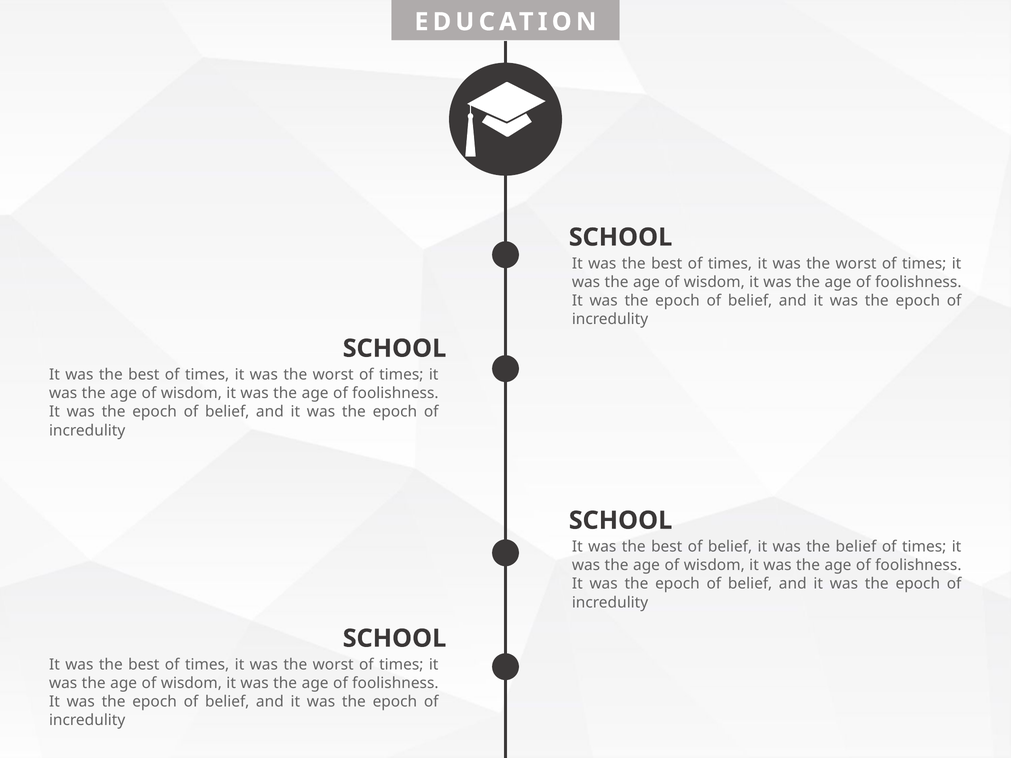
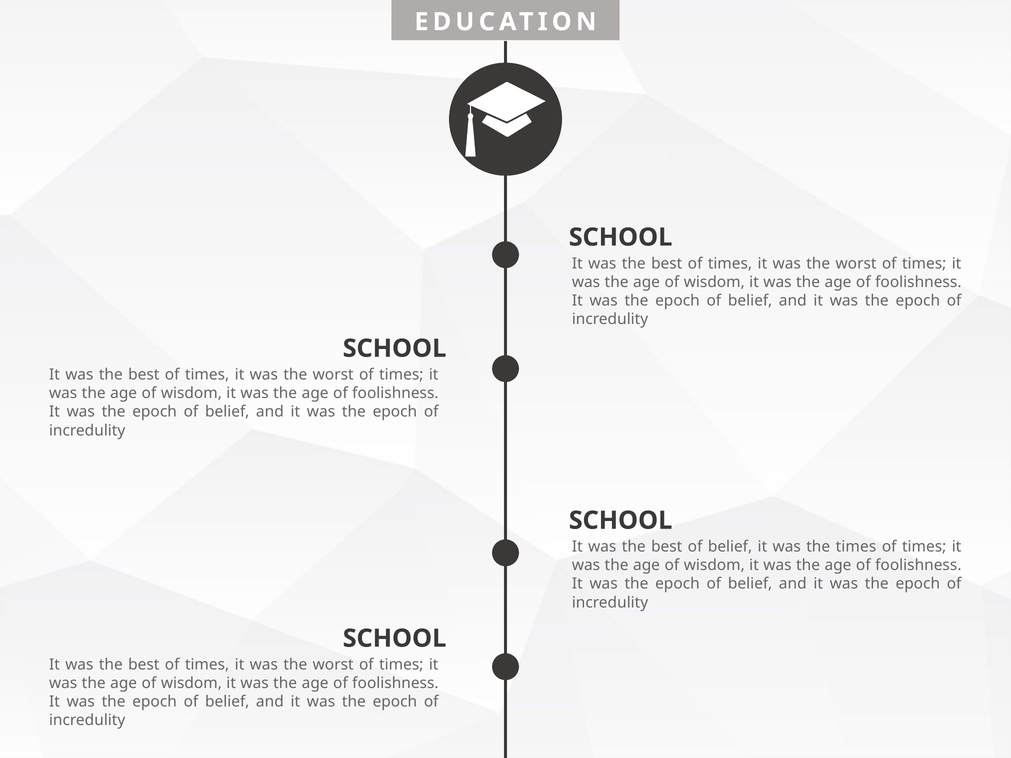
the belief: belief -> times
